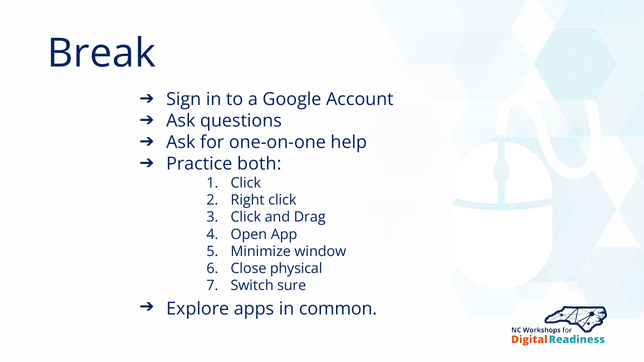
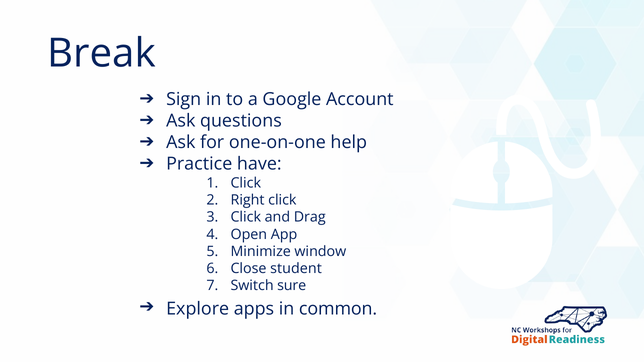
both: both -> have
physical: physical -> student
